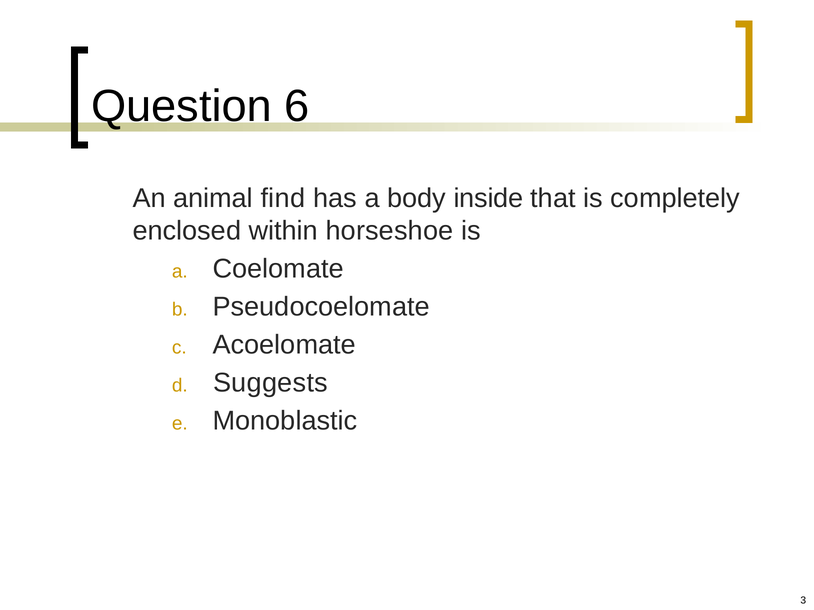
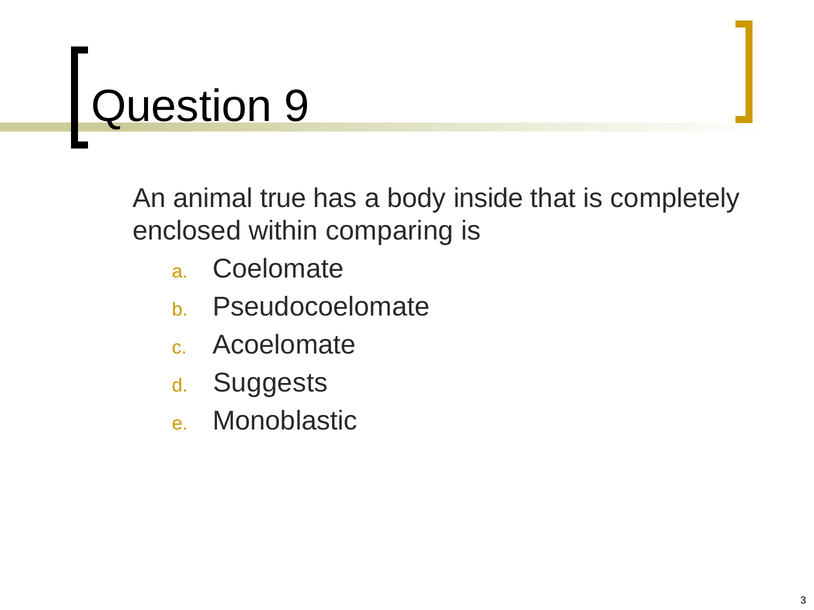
6: 6 -> 9
find: find -> true
horseshoe: horseshoe -> comparing
